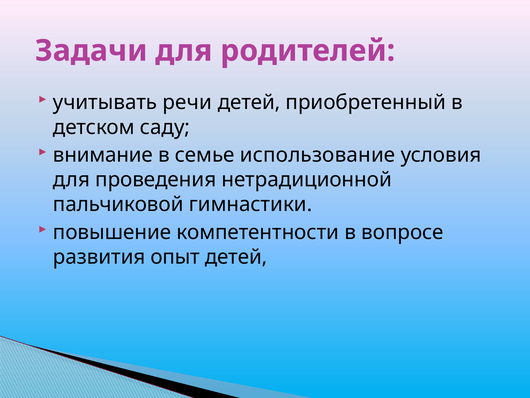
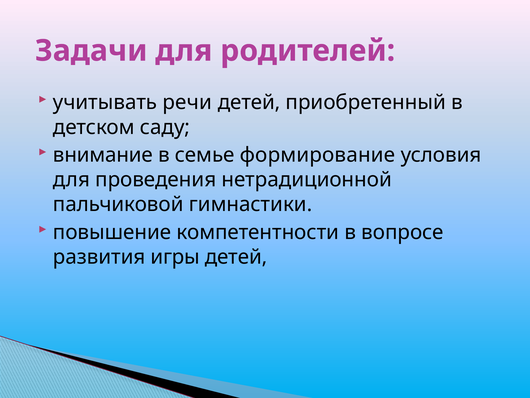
использование: использование -> формирование
опыт: опыт -> игры
